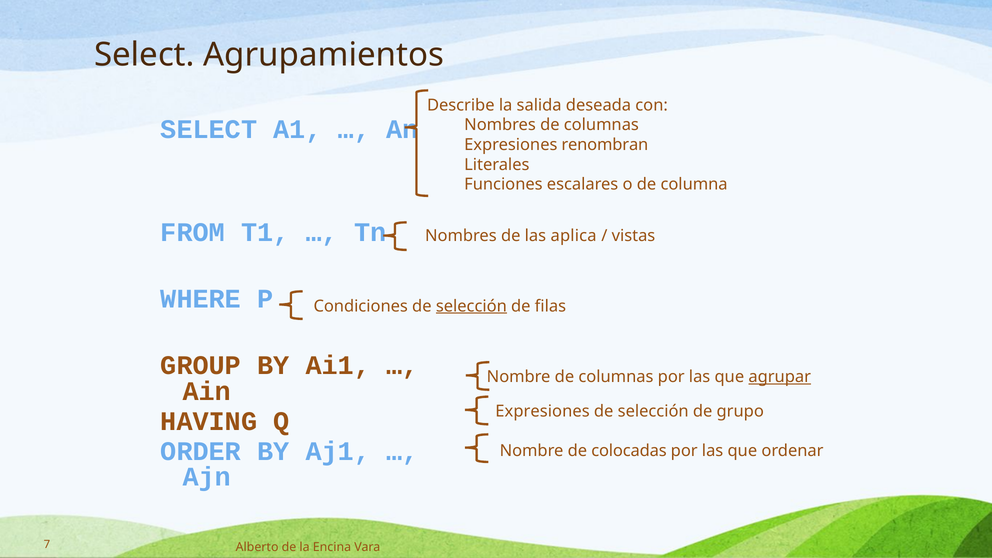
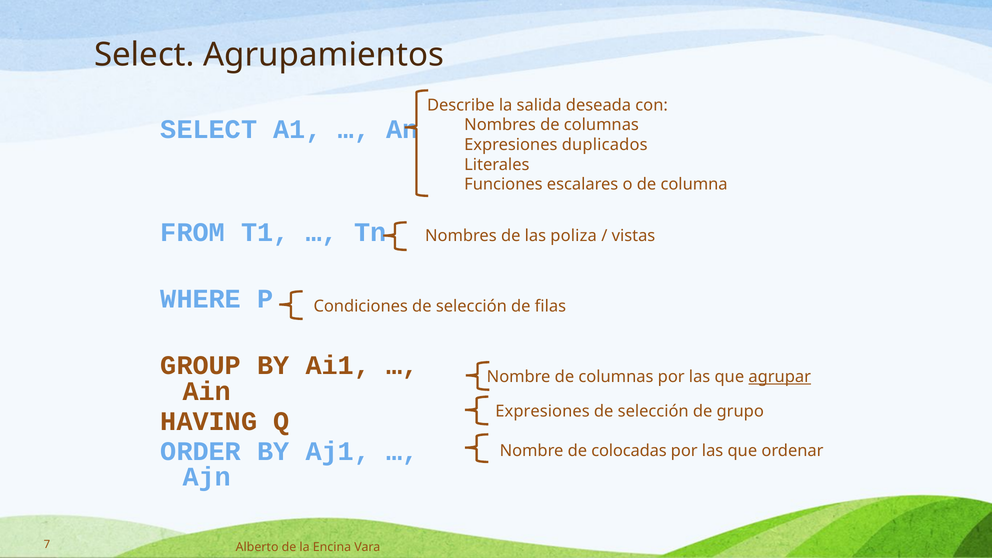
renombran: renombran -> duplicados
aplica: aplica -> poliza
selección at (471, 306) underline: present -> none
